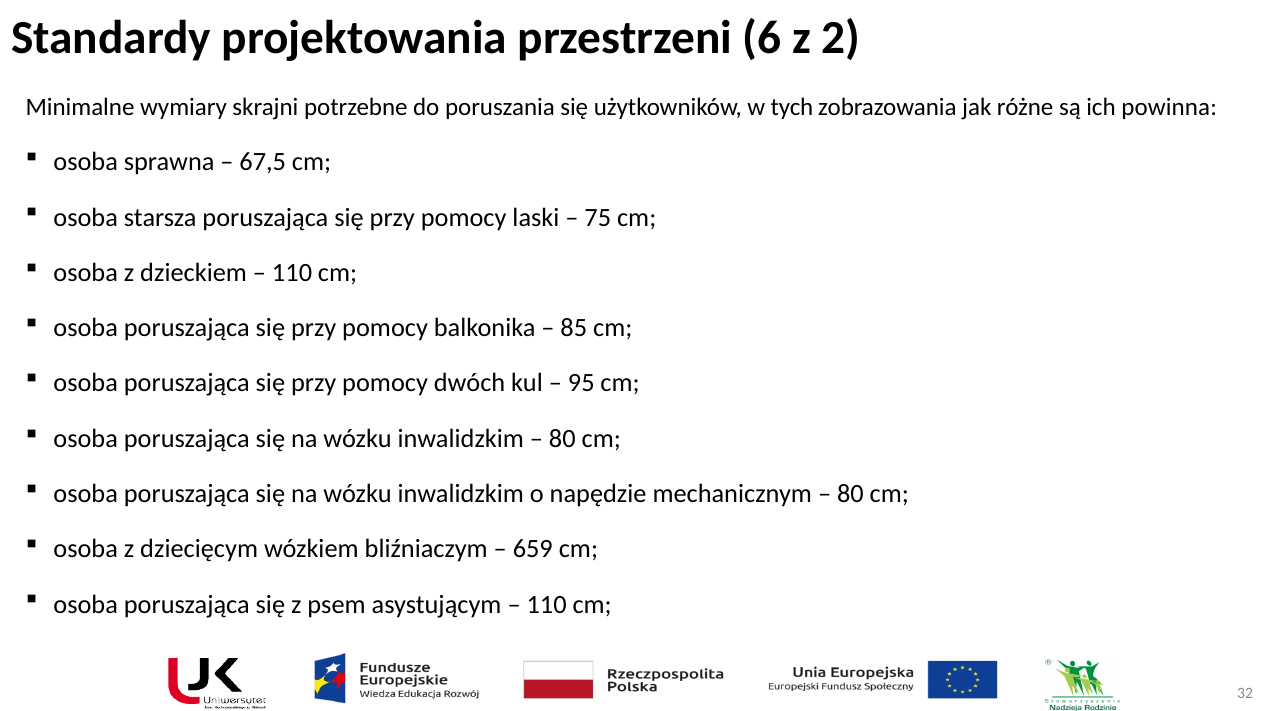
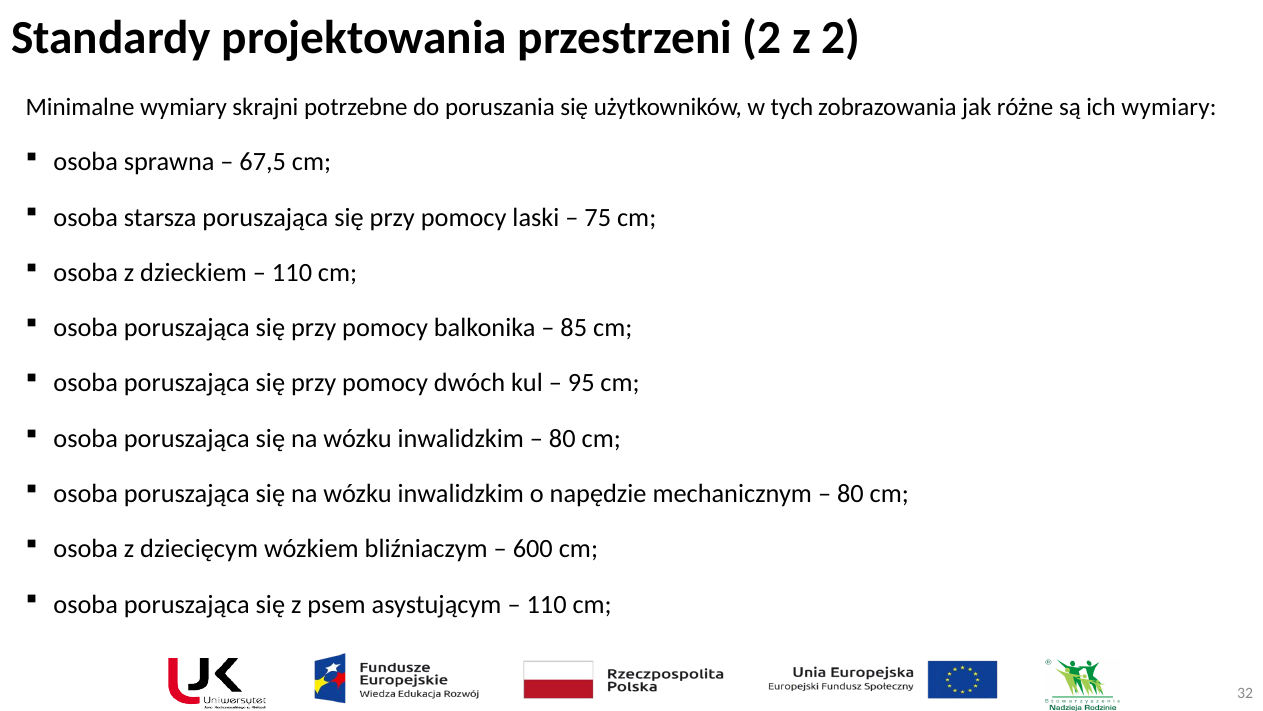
przestrzeni 6: 6 -> 2
ich powinna: powinna -> wymiary
659: 659 -> 600
